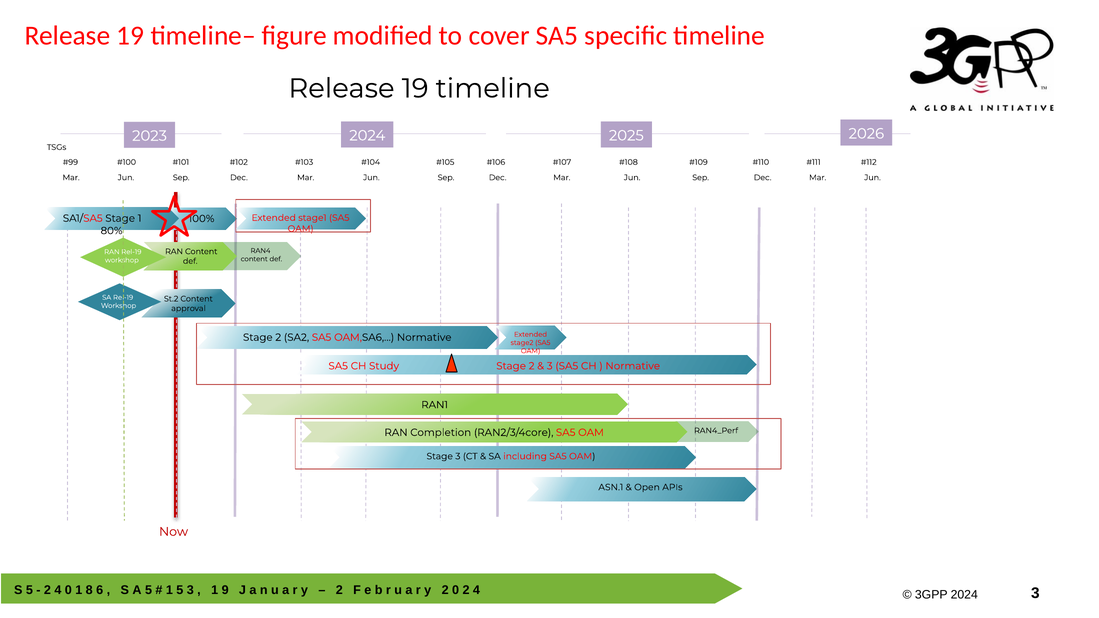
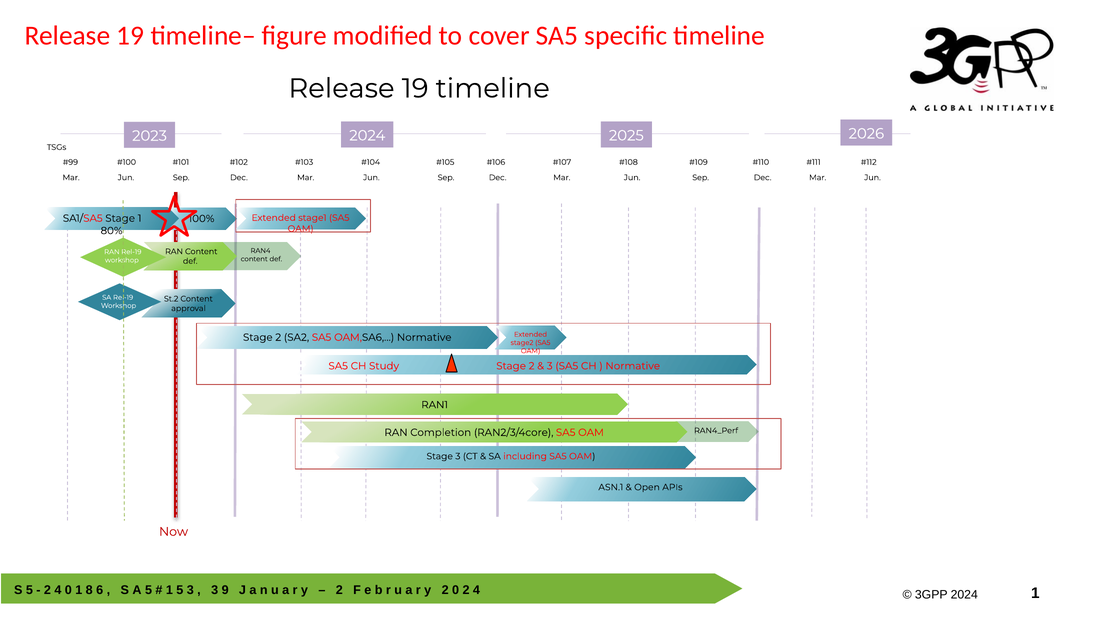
1 at (215, 590): 1 -> 3
2024 3: 3 -> 1
